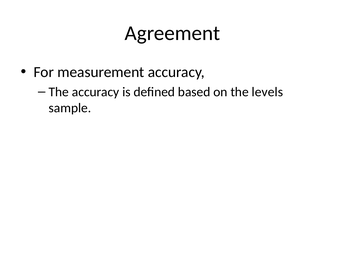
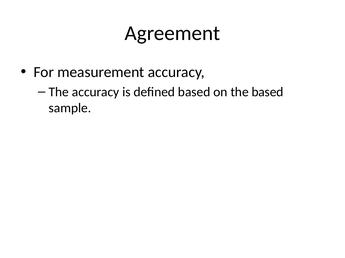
the levels: levels -> based
